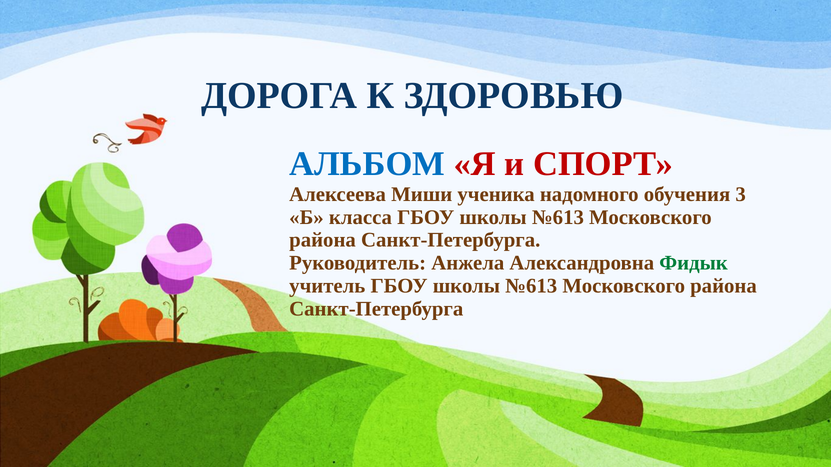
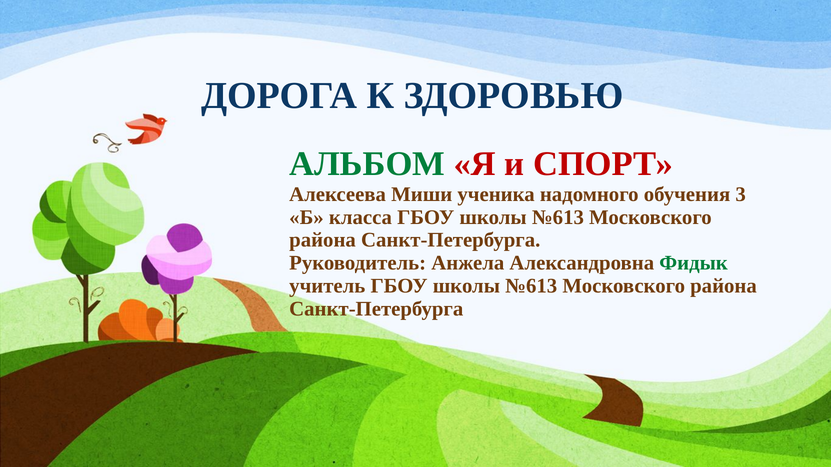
АЛЬБОМ colour: blue -> green
